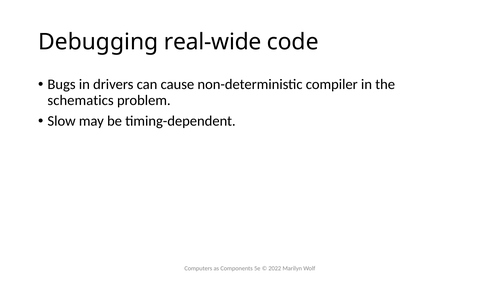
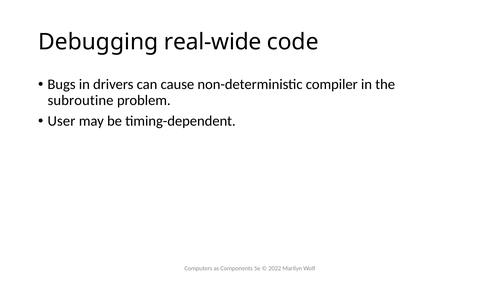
schematics: schematics -> subroutine
Slow: Slow -> User
